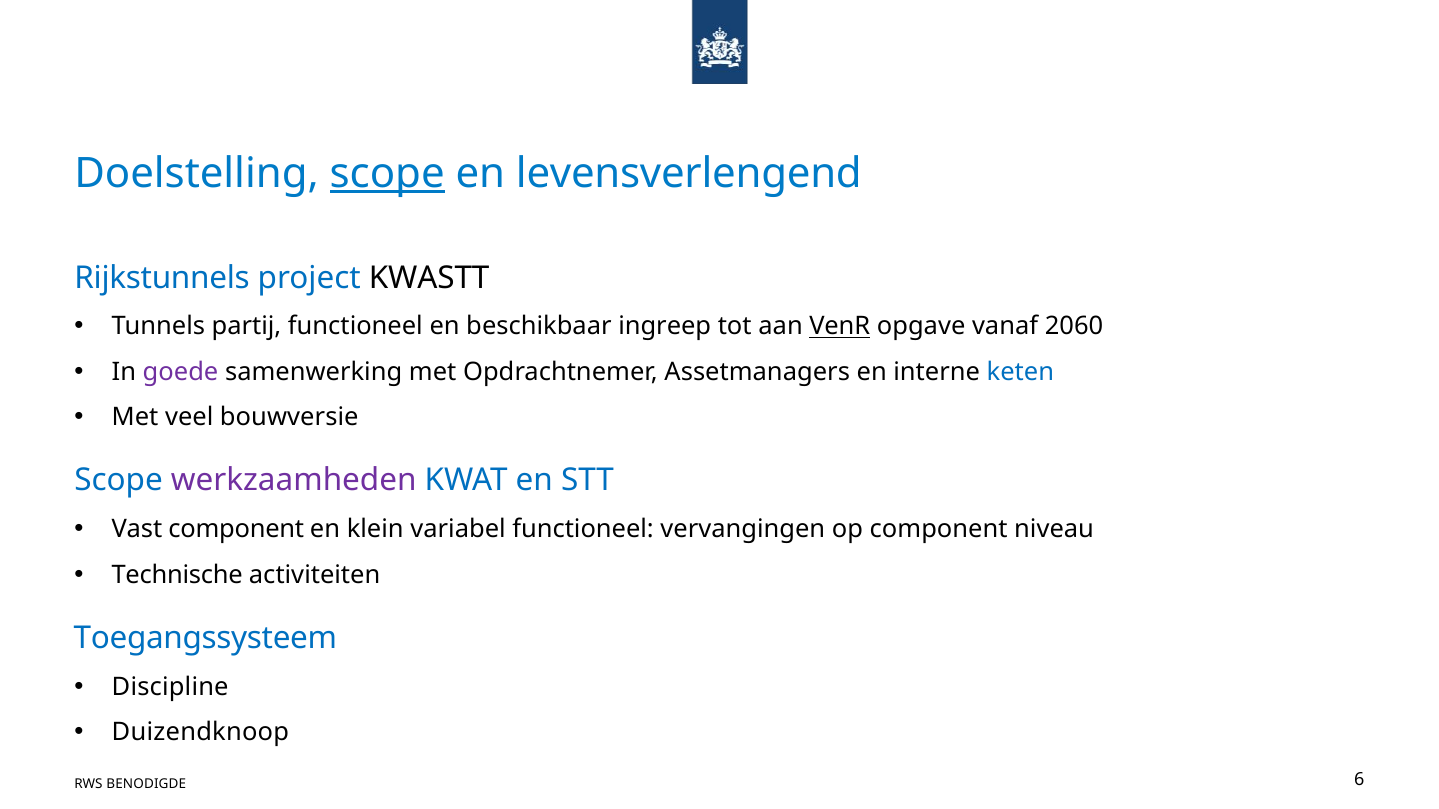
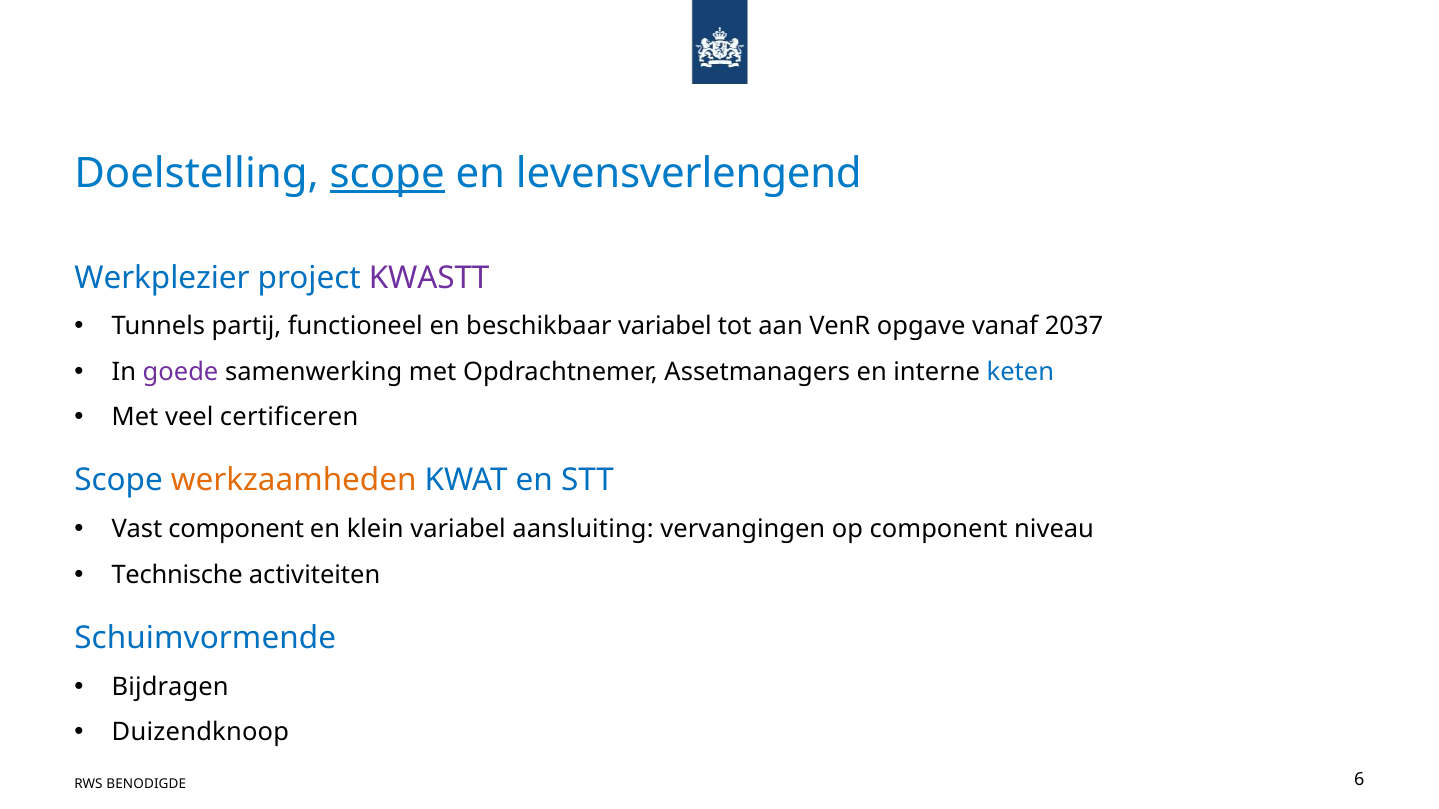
Rijkstunnels: Rijkstunnels -> Werkplezier
KWASTT colour: black -> purple
beschikbaar ingreep: ingreep -> variabel
VenR underline: present -> none
2060: 2060 -> 2037
bouwversie: bouwversie -> certificeren
werkzaamheden colour: purple -> orange
variabel functioneel: functioneel -> aansluiting
Toegangssysteem: Toegangssysteem -> Schuimvormende
Discipline: Discipline -> Bijdragen
